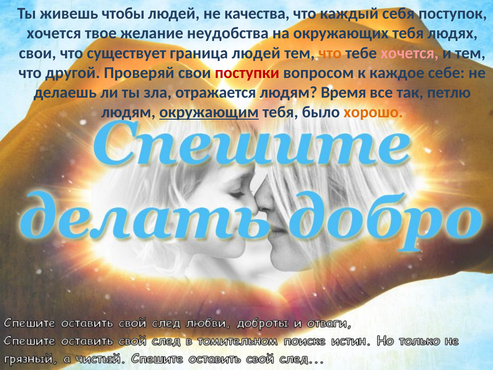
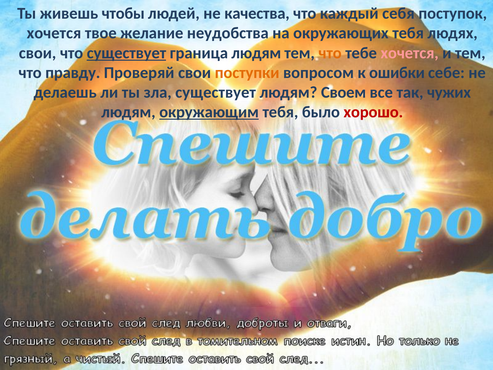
существует at (126, 53) underline: none -> present
граница людей: людей -> людям
другой: другой -> правду
поступки colour: red -> orange
каждое: каждое -> ошибки
зла отражается: отражается -> существует
Время: Время -> Своем
петлю: петлю -> чужих
хорошо colour: orange -> red
